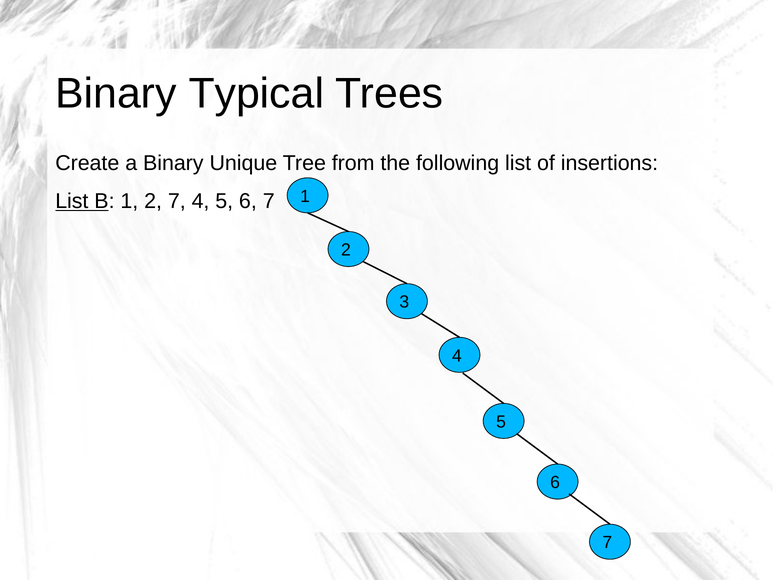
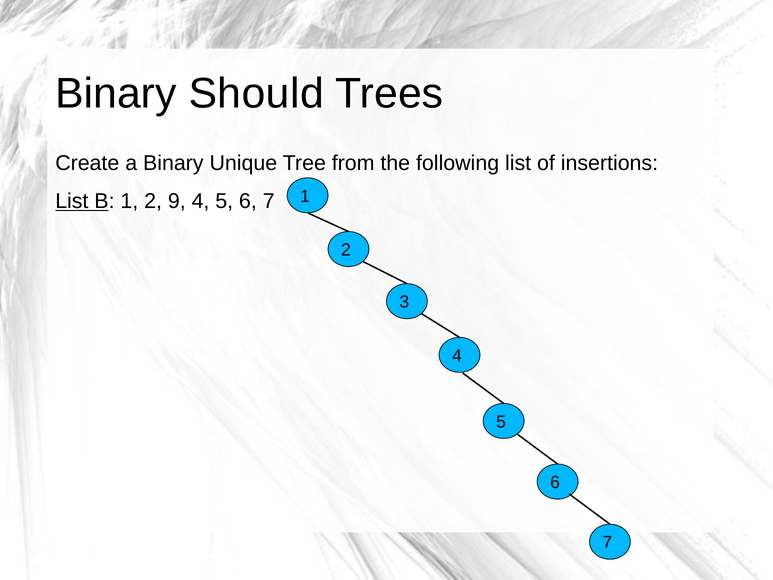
Typical: Typical -> Should
2 7: 7 -> 9
